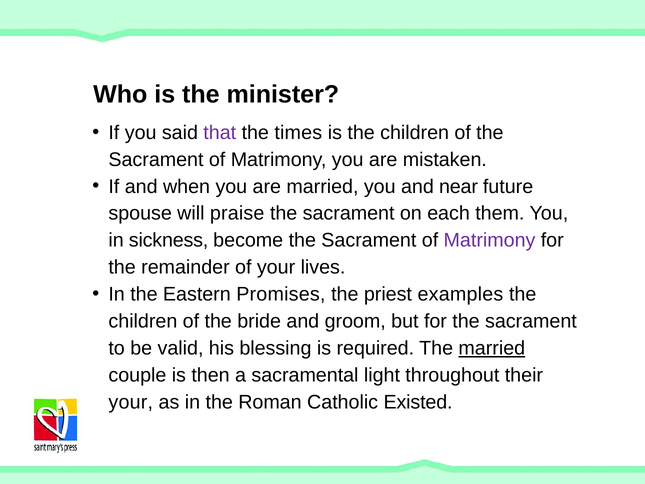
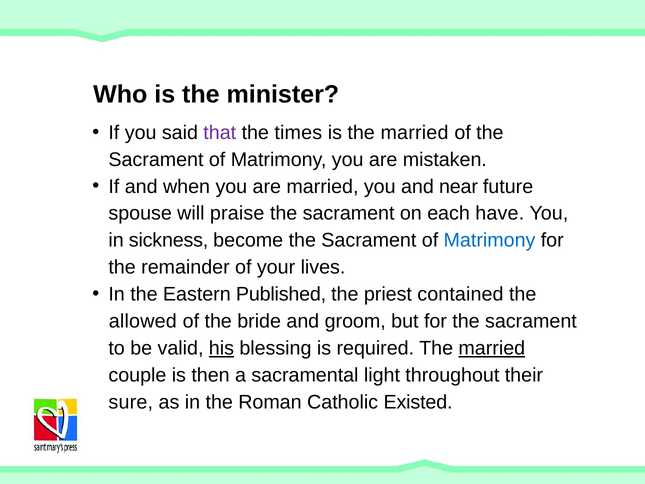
is the children: children -> married
them: them -> have
Matrimony at (490, 240) colour: purple -> blue
Promises: Promises -> Published
examples: examples -> contained
children at (143, 321): children -> allowed
his underline: none -> present
your at (131, 402): your -> sure
